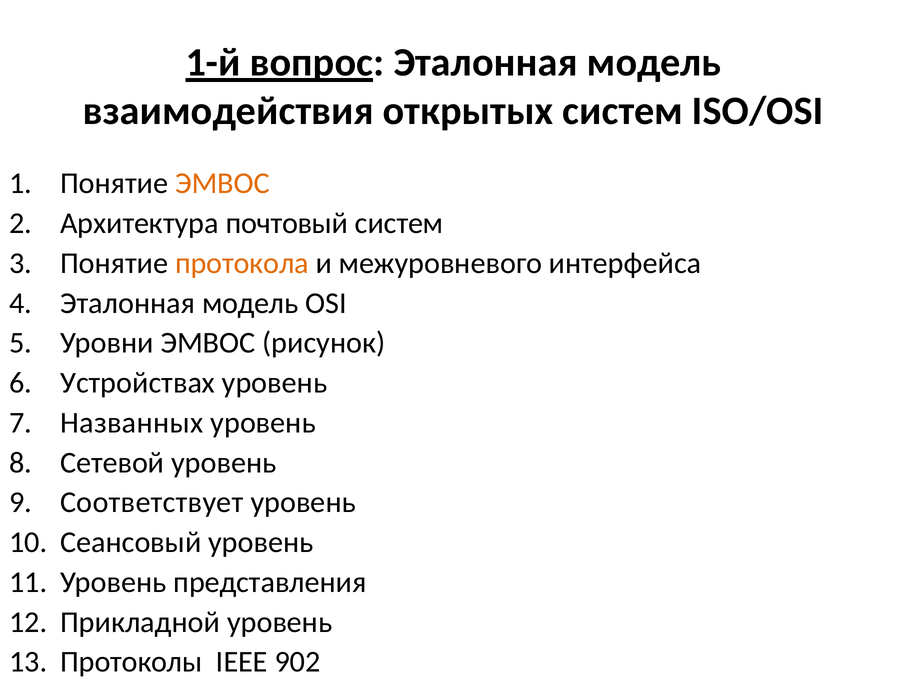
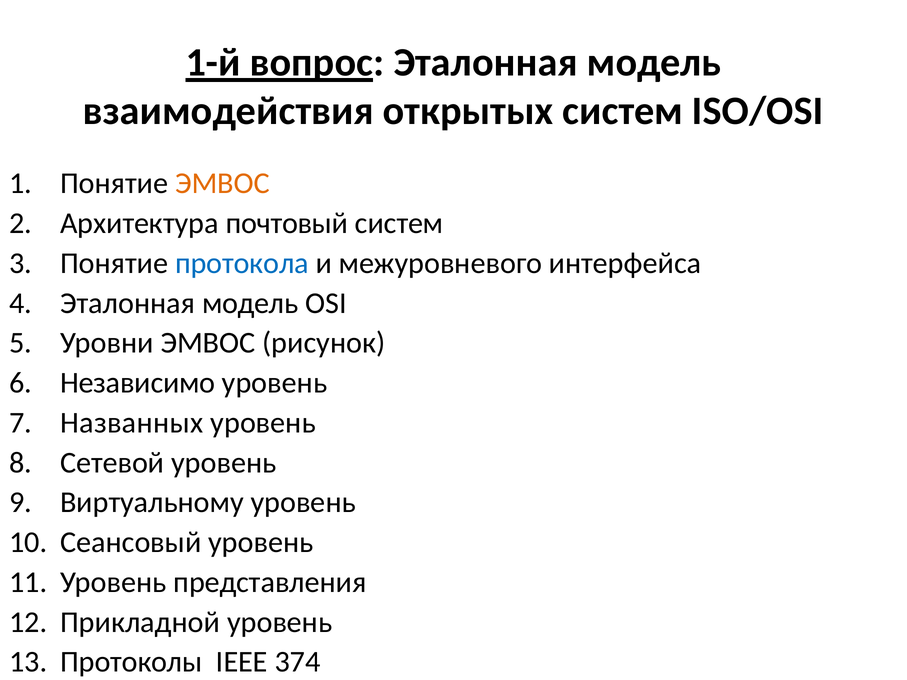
протокола colour: orange -> blue
Устройствах: Устройствах -> Независимо
Соответствует: Соответствует -> Виртуальному
902: 902 -> 374
